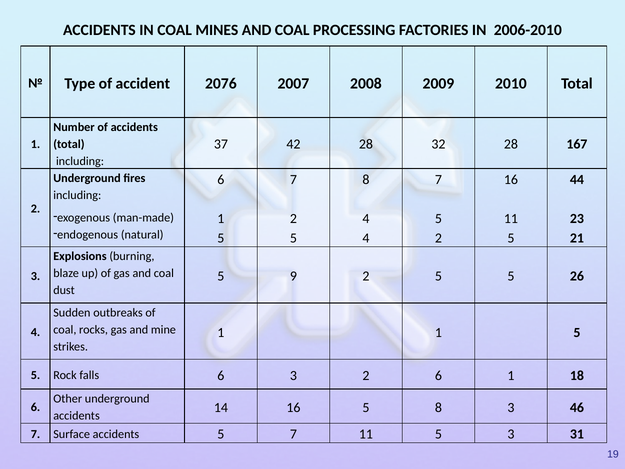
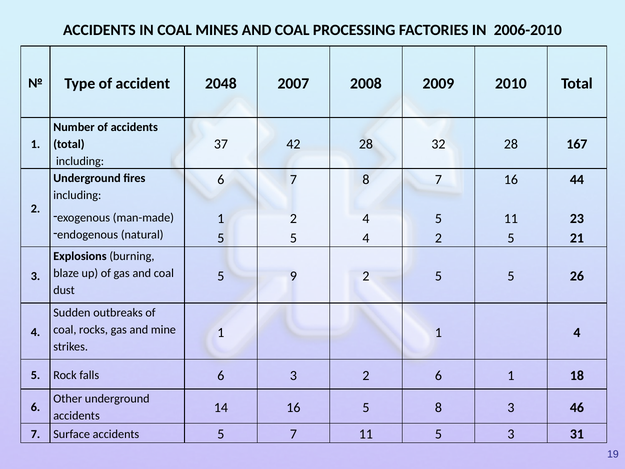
2076: 2076 -> 2048
1 1 5: 5 -> 4
